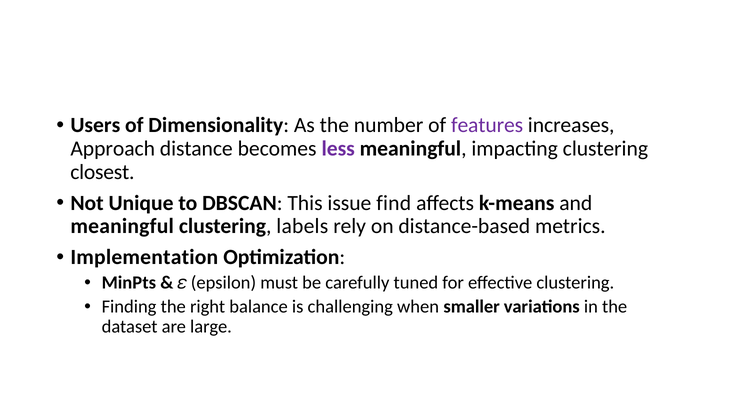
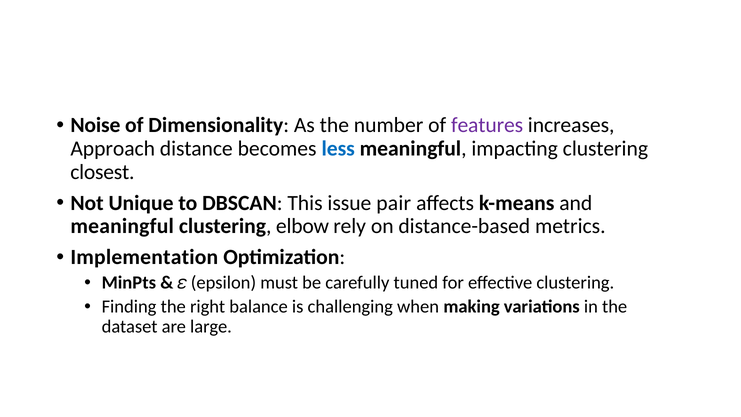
Users: Users -> Noise
less colour: purple -> blue
find: find -> pair
labels: labels -> elbow
smaller: smaller -> making
